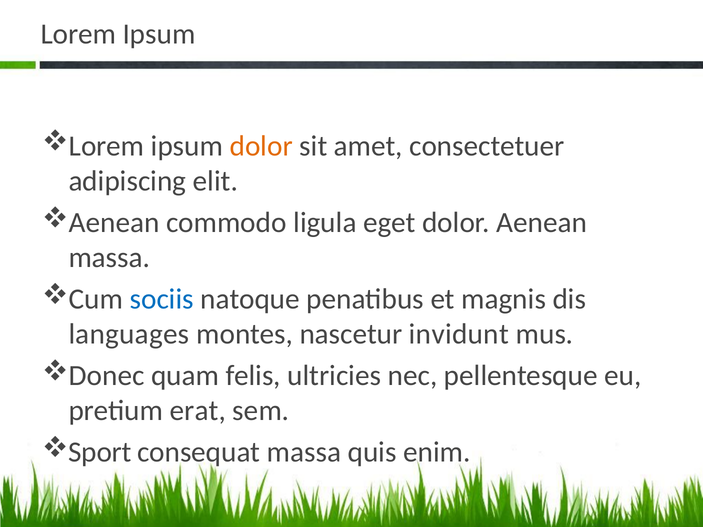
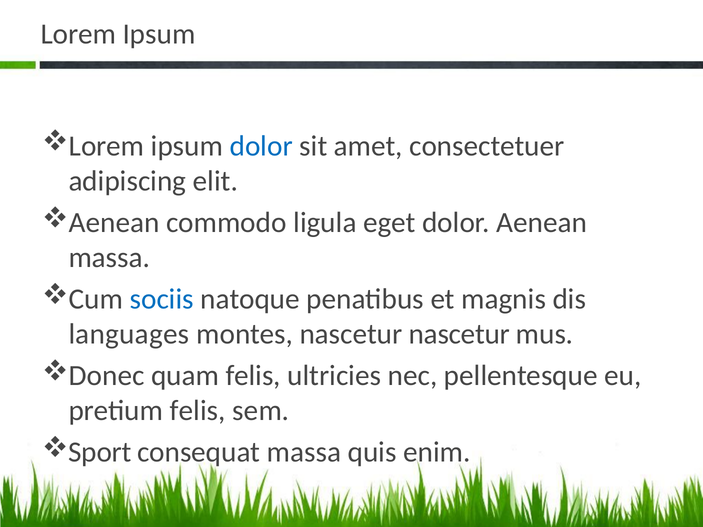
dolor at (261, 146) colour: orange -> blue
nascetur invidunt: invidunt -> nascetur
pretium erat: erat -> felis
